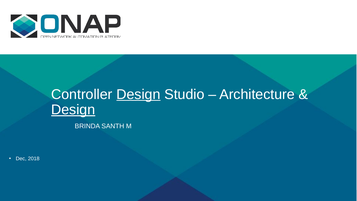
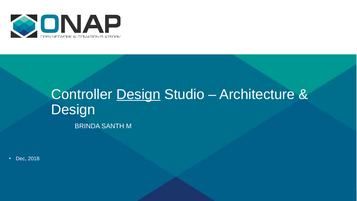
Design at (73, 110) underline: present -> none
